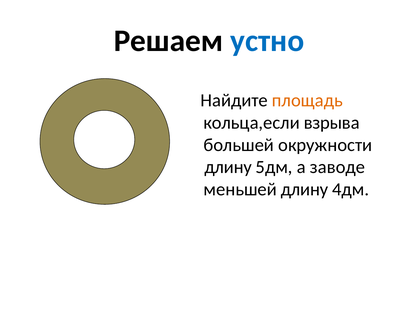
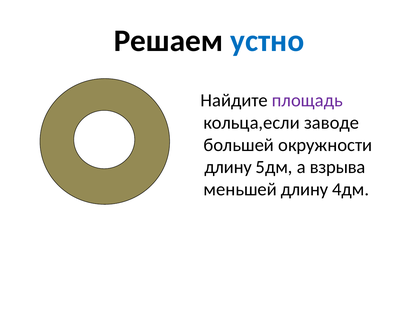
площадь colour: orange -> purple
взрыва: взрыва -> заводе
заводе: заводе -> взрыва
